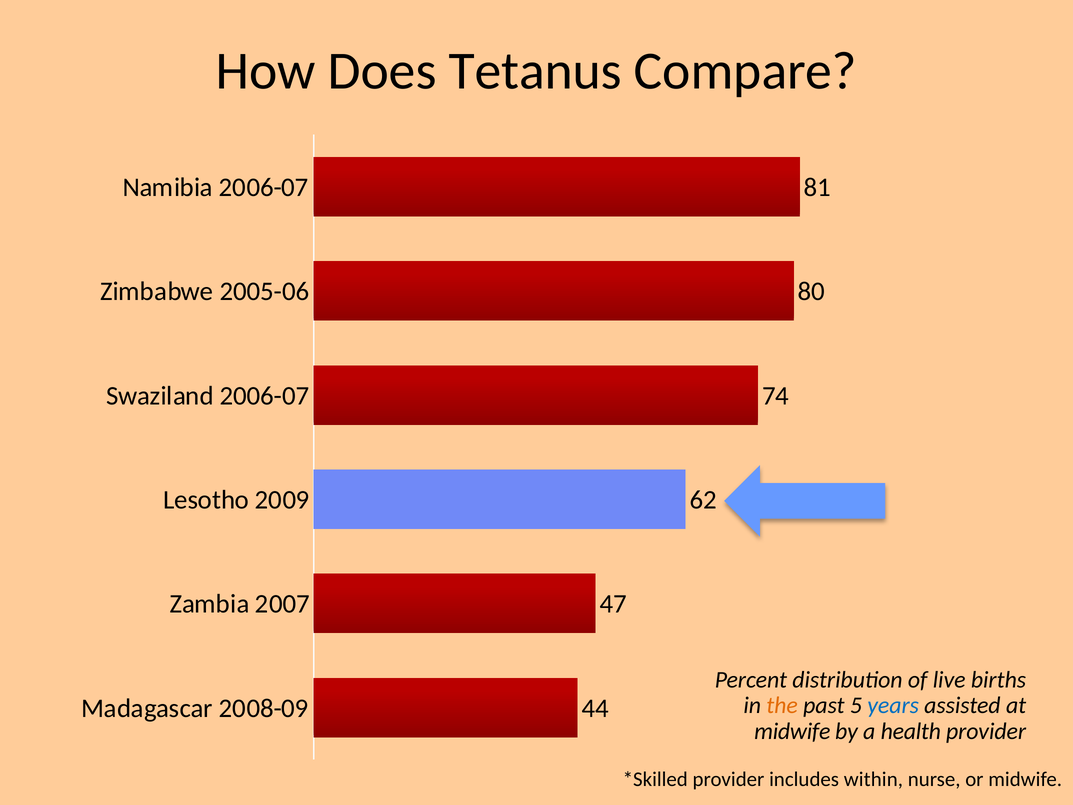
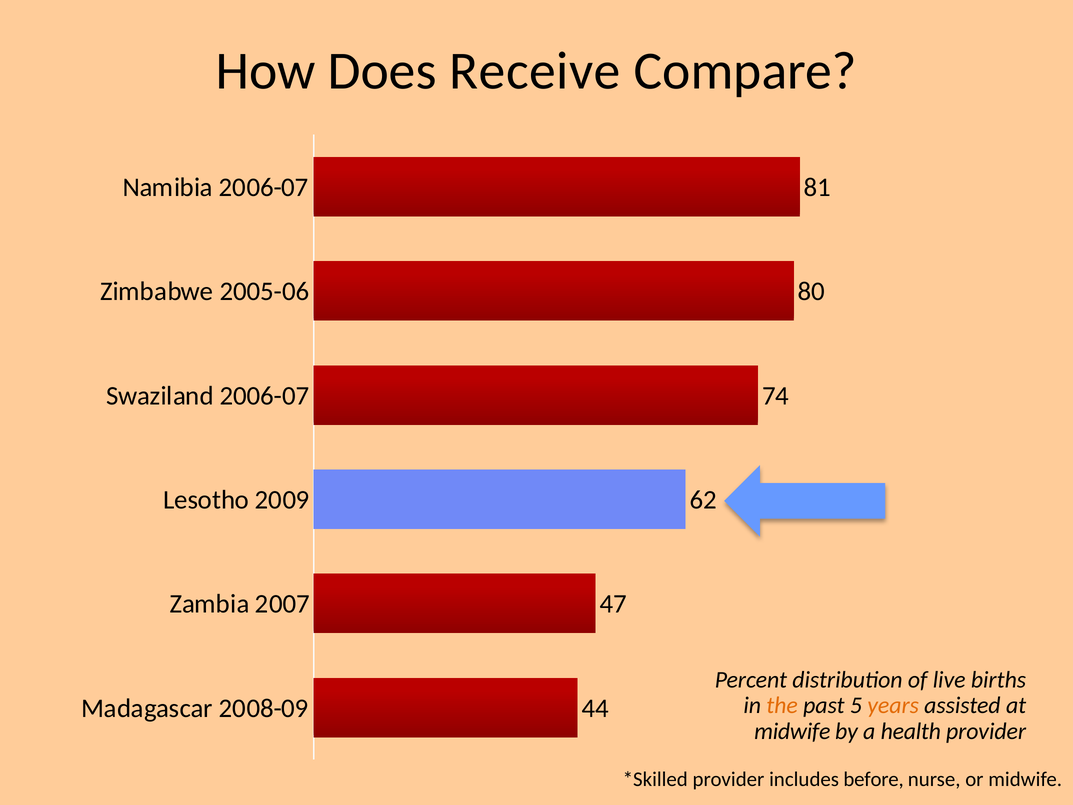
Tetanus: Tetanus -> Receive
years colour: blue -> orange
within: within -> before
